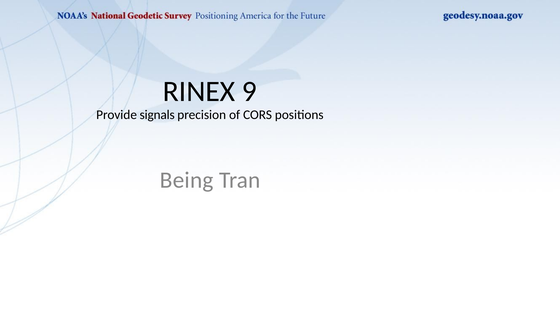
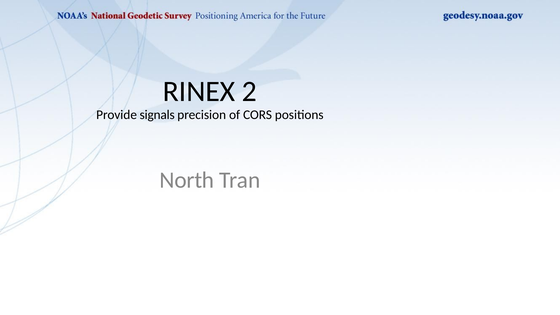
9: 9 -> 2
Being: Being -> North
